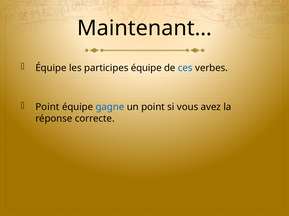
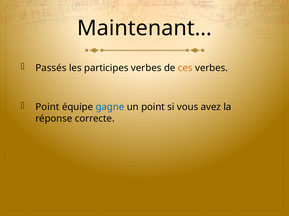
Équipe at (51, 68): Équipe -> Passés
participes équipe: équipe -> verbes
ces colour: blue -> orange
